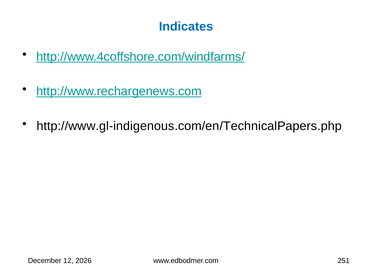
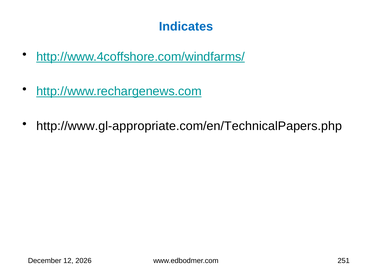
http://www.gl-indigenous.com/en/TechnicalPapers.php: http://www.gl-indigenous.com/en/TechnicalPapers.php -> http://www.gl-appropriate.com/en/TechnicalPapers.php
